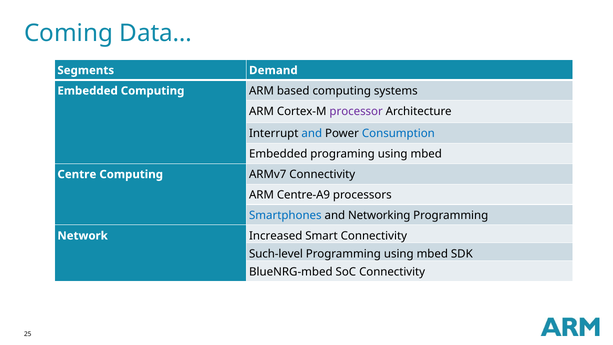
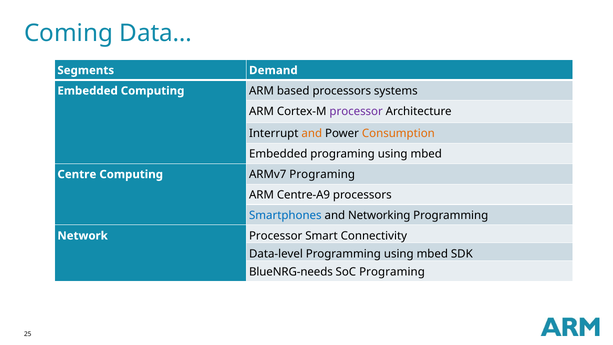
based computing: computing -> processors
and at (312, 133) colour: blue -> orange
Consumption colour: blue -> orange
ARMv7 Connectivity: Connectivity -> Programing
Network Increased: Increased -> Processor
Such-level: Such-level -> Data-level
BlueNRG-mbed: BlueNRG-mbed -> BlueNRG-needs
SoC Connectivity: Connectivity -> Programing
